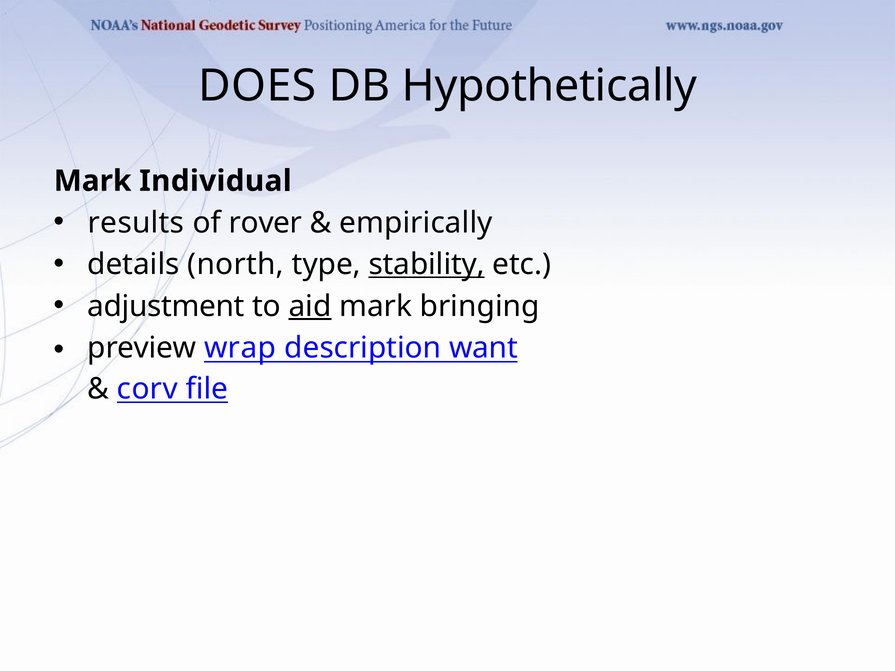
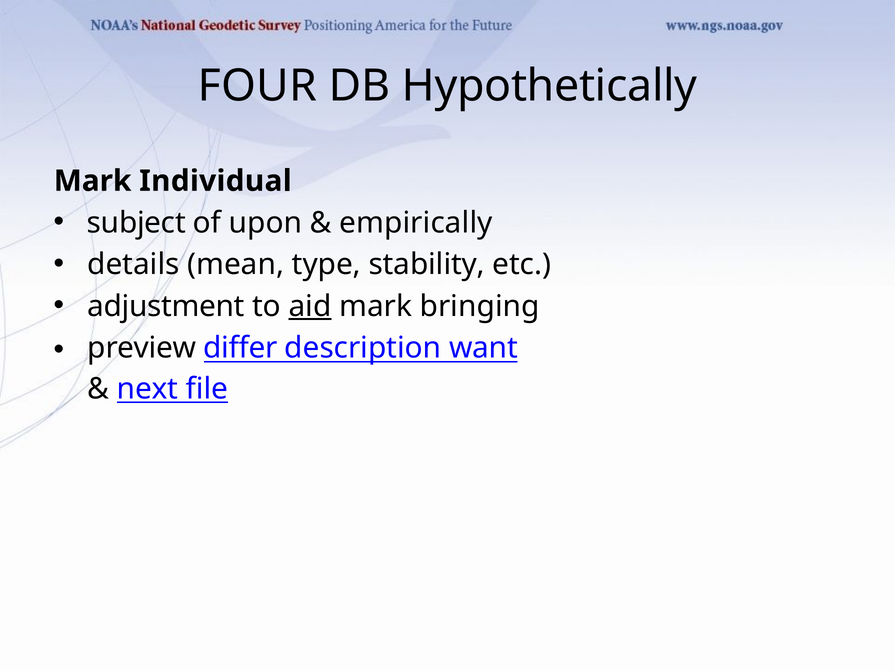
DOES: DOES -> FOUR
results: results -> subject
rover: rover -> upon
north: north -> mean
stability underline: present -> none
wrap: wrap -> differ
corv: corv -> next
